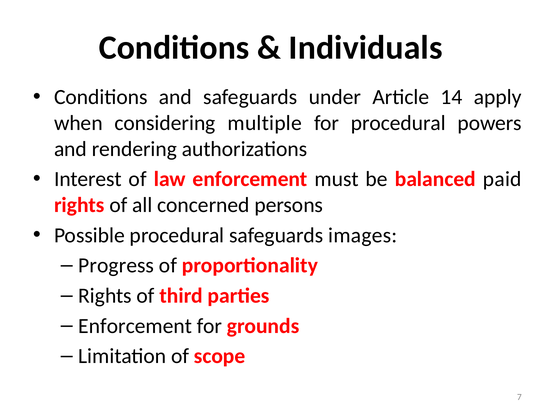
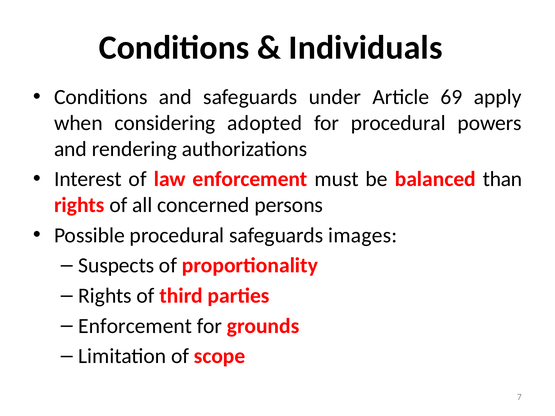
14: 14 -> 69
multiple: multiple -> adopted
paid: paid -> than
Progress: Progress -> Suspects
